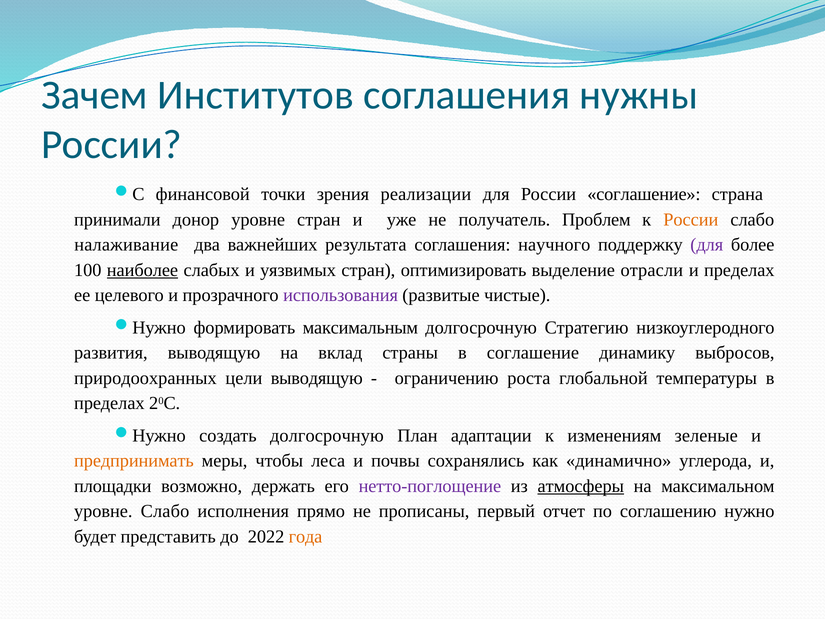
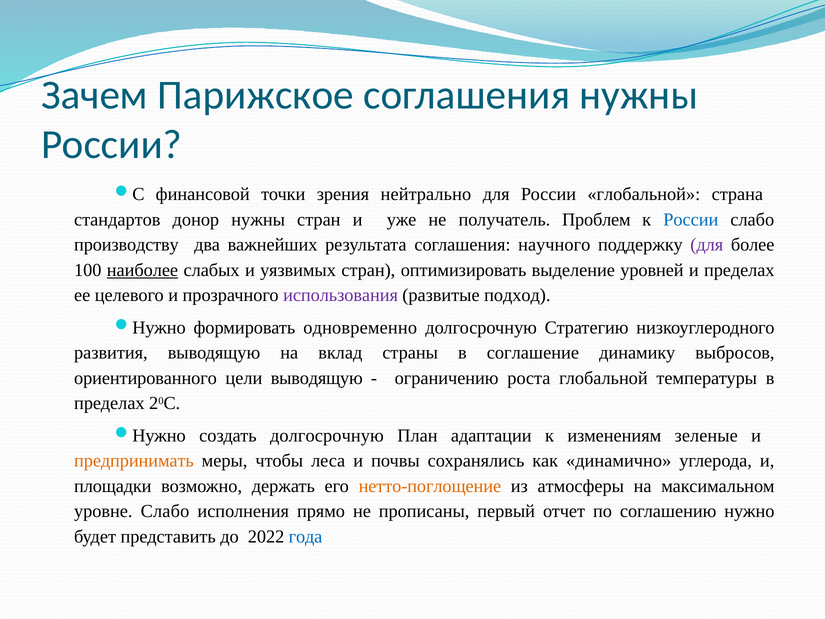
Институтов: Институтов -> Парижское
реализации: реализации -> нейтрально
России соглашение: соглашение -> глобальной
принимали: принимали -> стандартов
донор уровне: уровне -> нужны
России at (691, 219) colour: orange -> blue
налаживание: налаживание -> производству
отрасли: отрасли -> уровней
чистые: чистые -> подход
максимальным: максимальным -> одновременно
природоохранных: природоохранных -> ориентированного
нетто-поглощение colour: purple -> orange
атмосферы underline: present -> none
года colour: orange -> blue
